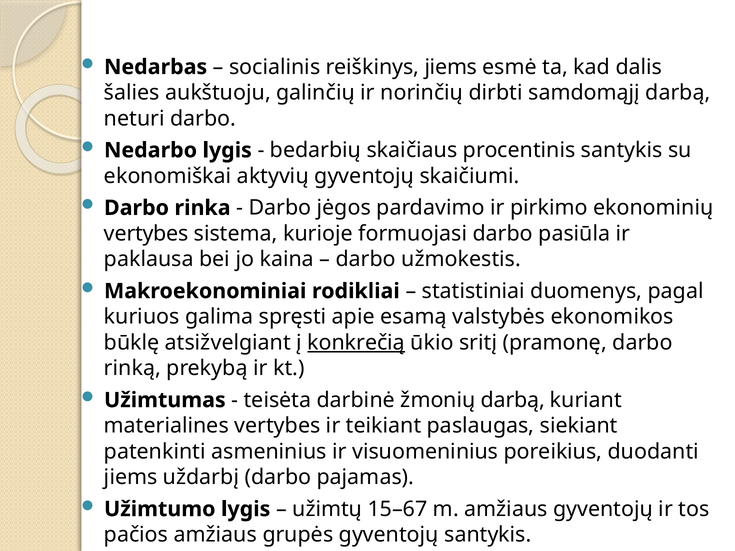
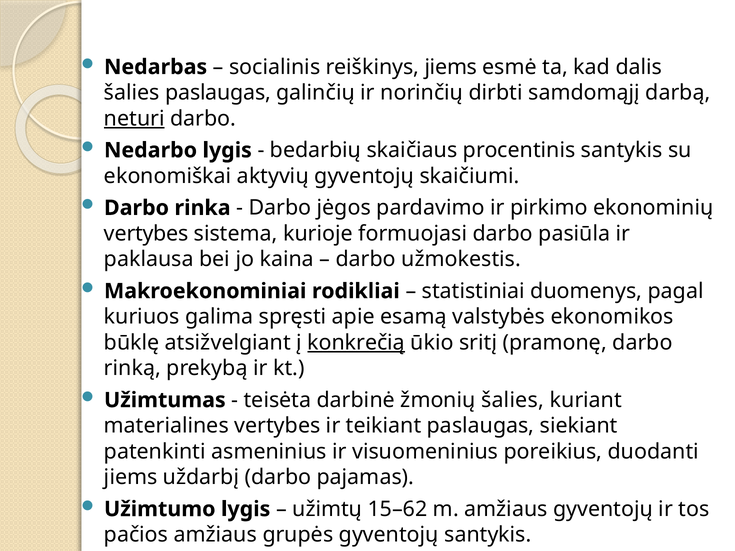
šalies aukštuoju: aukštuoju -> paslaugas
neturi underline: none -> present
žmonių darbą: darbą -> šalies
15–67: 15–67 -> 15–62
